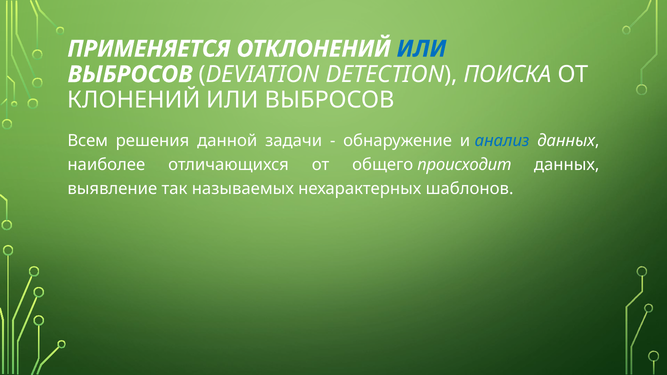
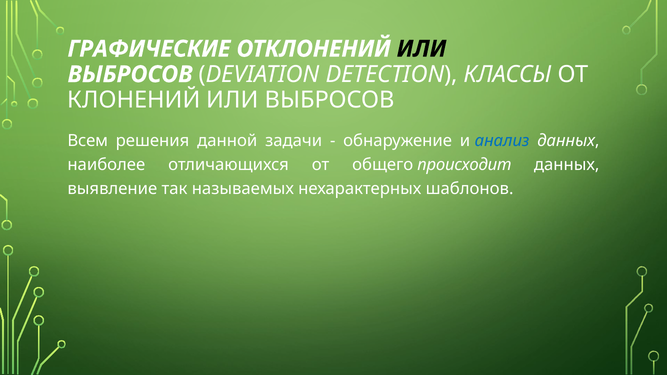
ПРИМЕНЯЕТСЯ: ПРИМЕНЯЕТСЯ -> ГРАФИЧЕСКИЕ
ИЛИ at (421, 49) colour: blue -> black
ПОИСКА: ПОИСКА -> КЛАССЫ
